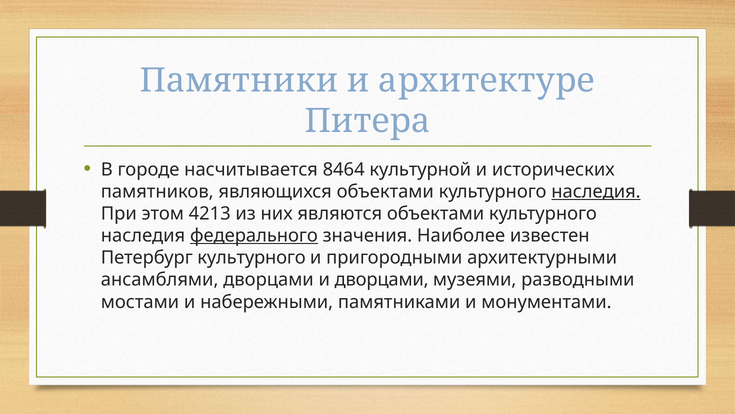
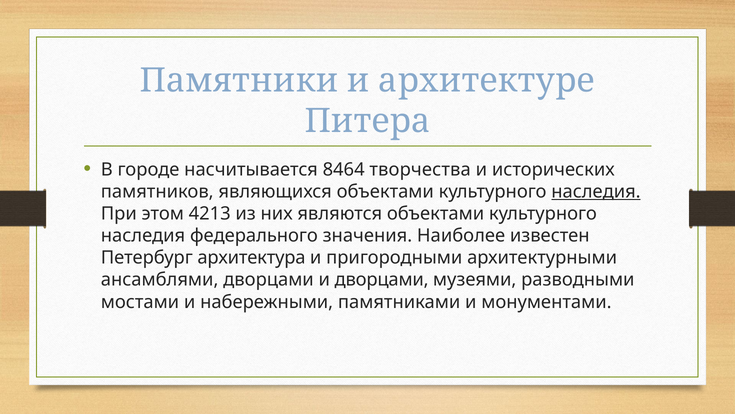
культурной: культурной -> творчества
федерального underline: present -> none
Петербург культурного: культурного -> архитектура
